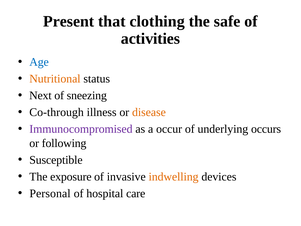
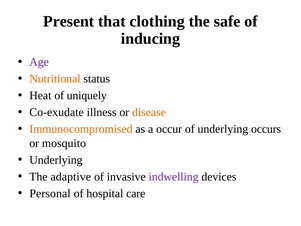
activities: activities -> inducing
Age colour: blue -> purple
Next: Next -> Heat
sneezing: sneezing -> uniquely
Co-through: Co-through -> Co-exudate
Immunocompromised colour: purple -> orange
following: following -> mosquito
Susceptible at (56, 160): Susceptible -> Underlying
exposure: exposure -> adaptive
indwelling colour: orange -> purple
